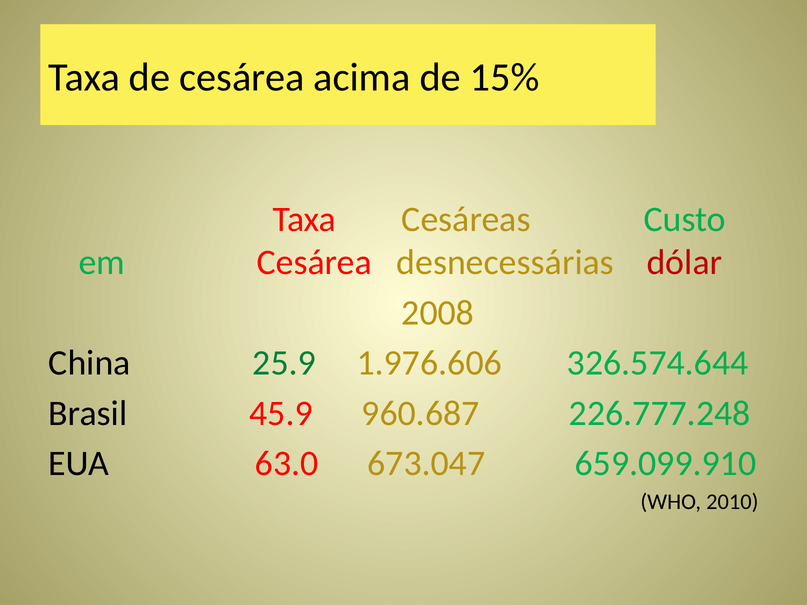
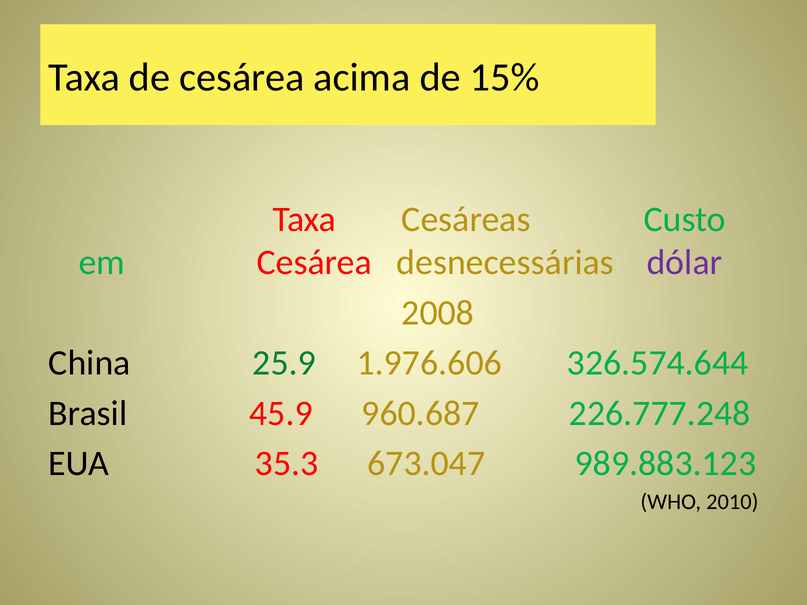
dólar colour: red -> purple
63.0: 63.0 -> 35.3
659.099.910: 659.099.910 -> 989.883.123
